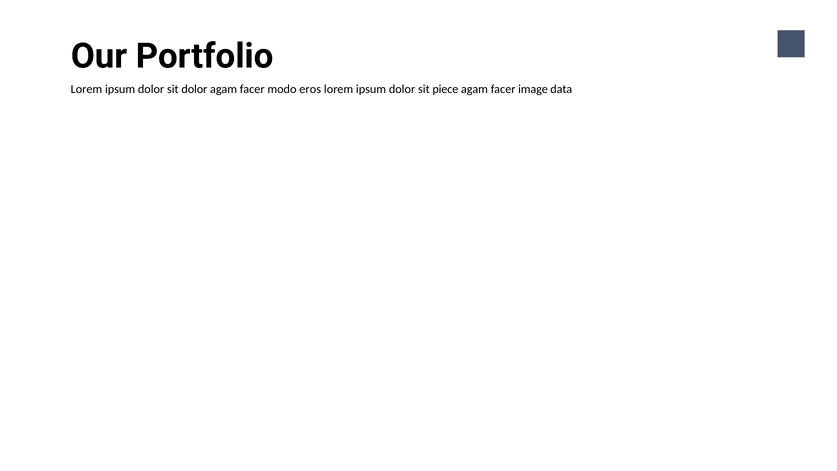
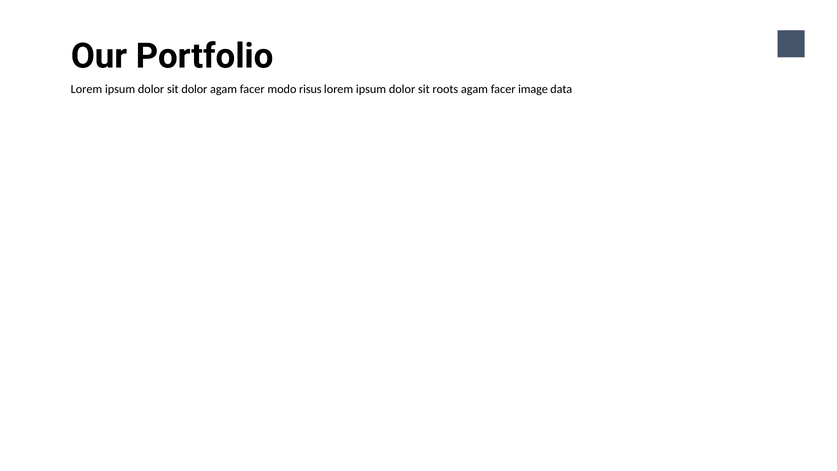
eros: eros -> risus
piece: piece -> roots
